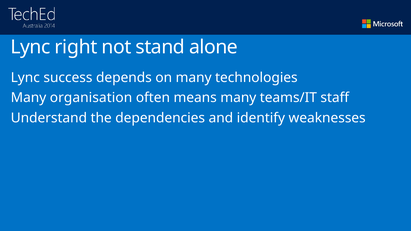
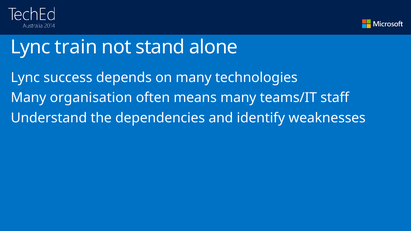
right: right -> train
